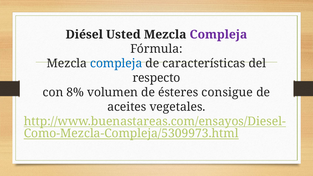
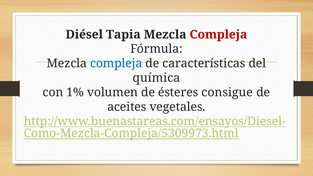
Usted: Usted -> Tapia
Compleja at (218, 35) colour: purple -> red
respecto: respecto -> química
8%: 8% -> 1%
